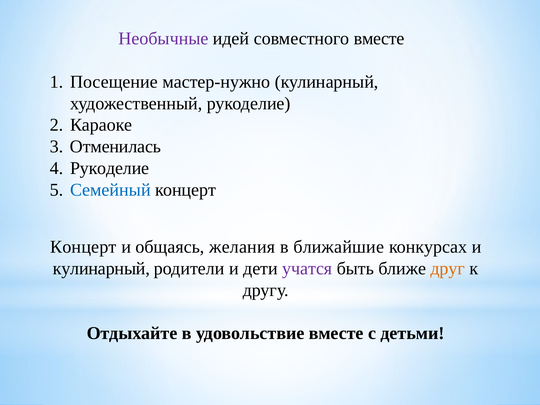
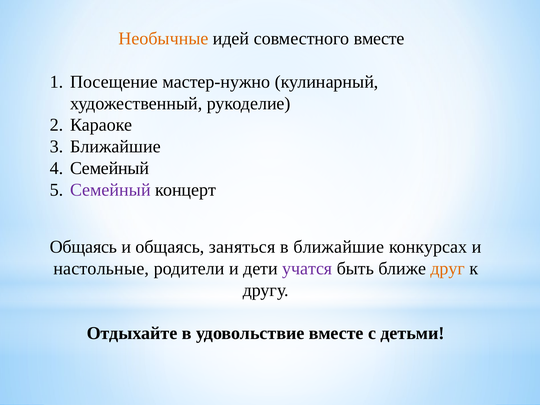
Необычные colour: purple -> orange
Отменилась at (116, 147): Отменилась -> Ближайшие
Рукоделие at (110, 168): Рукоделие -> Семейный
Семейный at (110, 190) colour: blue -> purple
Концерт at (83, 247): Концерт -> Общаясь
желания: желания -> заняться
кулинарный at (101, 269): кулинарный -> настольные
